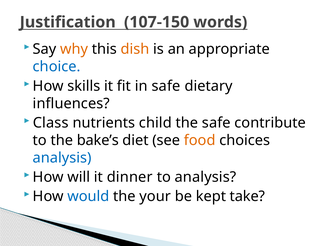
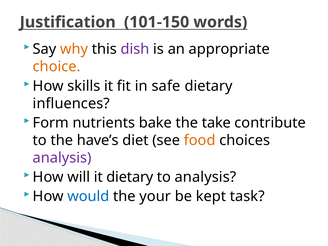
107-150: 107-150 -> 101-150
dish colour: orange -> purple
choice colour: blue -> orange
Class: Class -> Form
child: child -> bake
the safe: safe -> take
bake’s: bake’s -> have’s
analysis at (62, 158) colour: blue -> purple
it dinner: dinner -> dietary
take: take -> task
